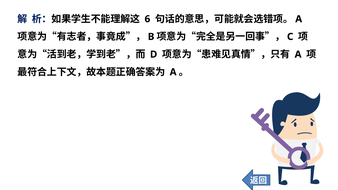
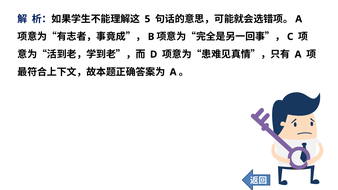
6: 6 -> 5
